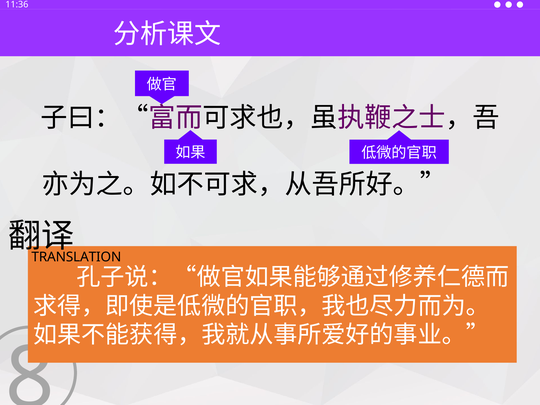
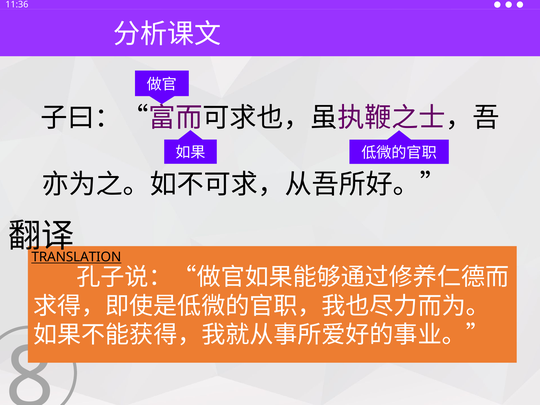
TRANSLATION underline: none -> present
